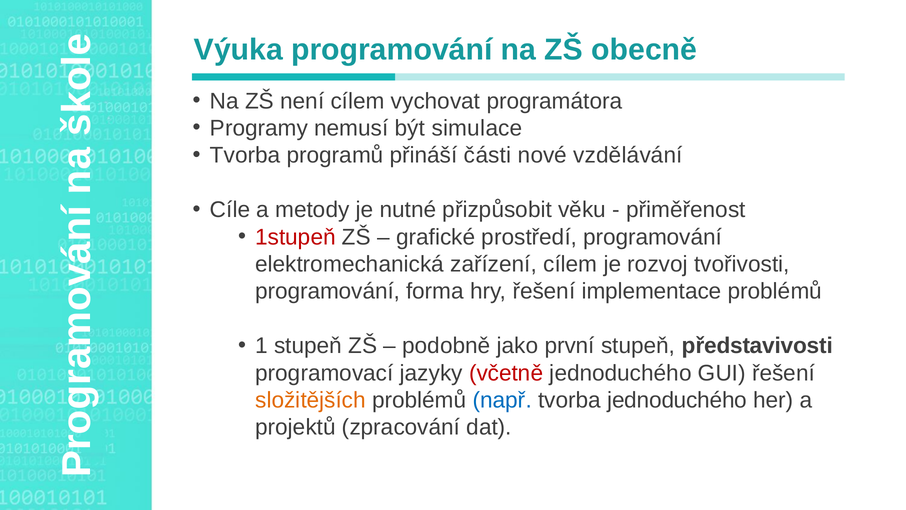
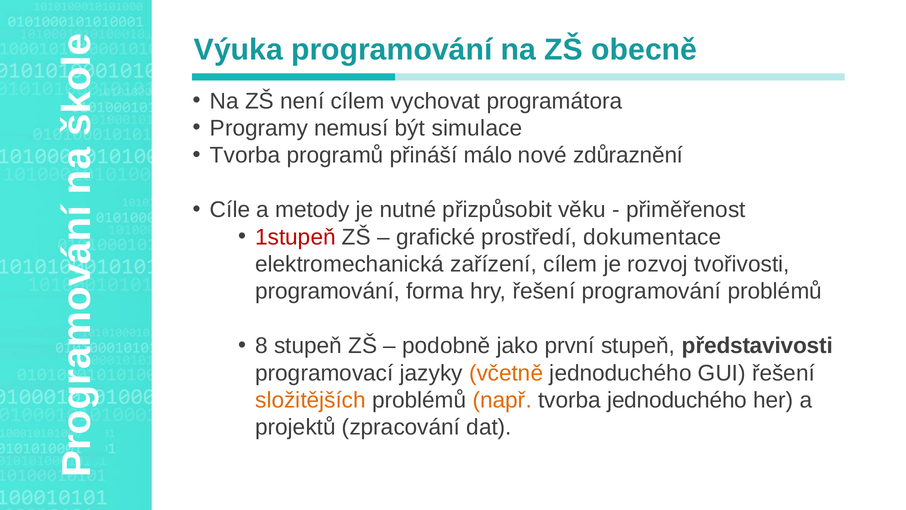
části: části -> málo
vzdělávání: vzdělávání -> zdůraznění
prostředí programování: programování -> dokumentace
řešení implementace: implementace -> programování
1: 1 -> 8
včetně colour: red -> orange
např colour: blue -> orange
